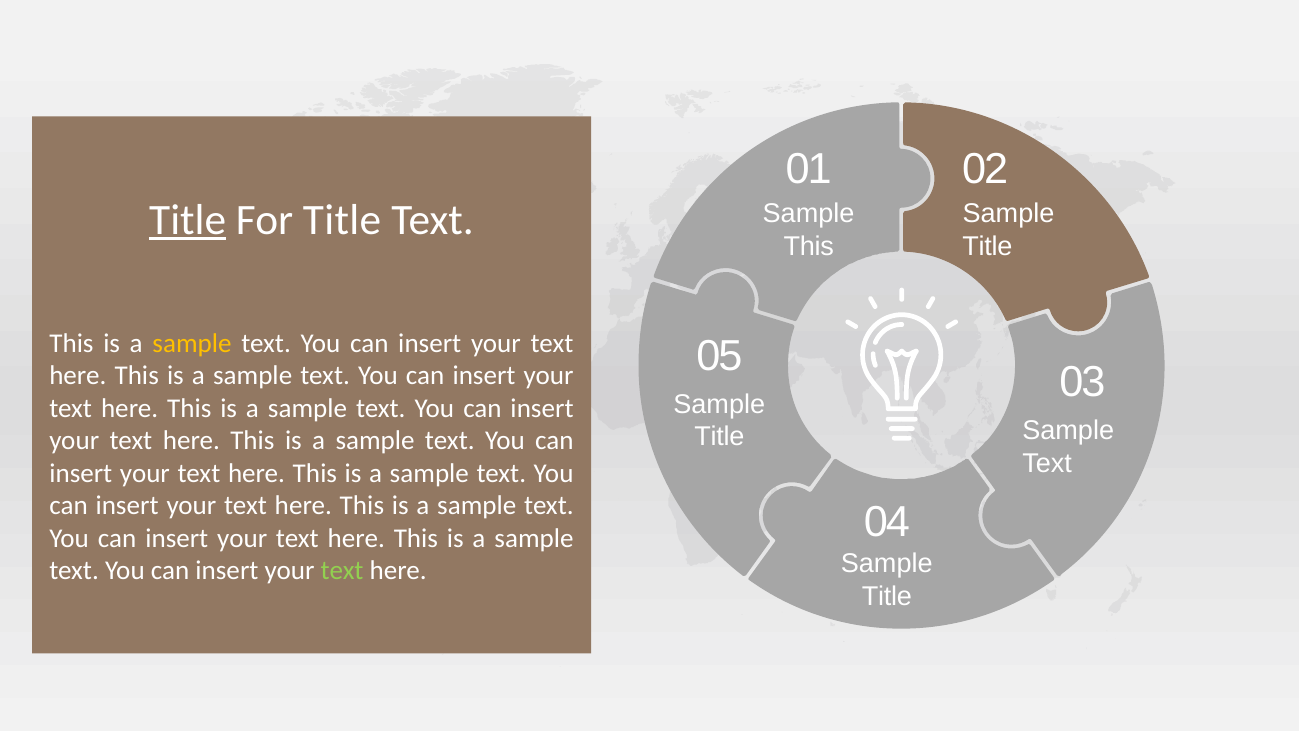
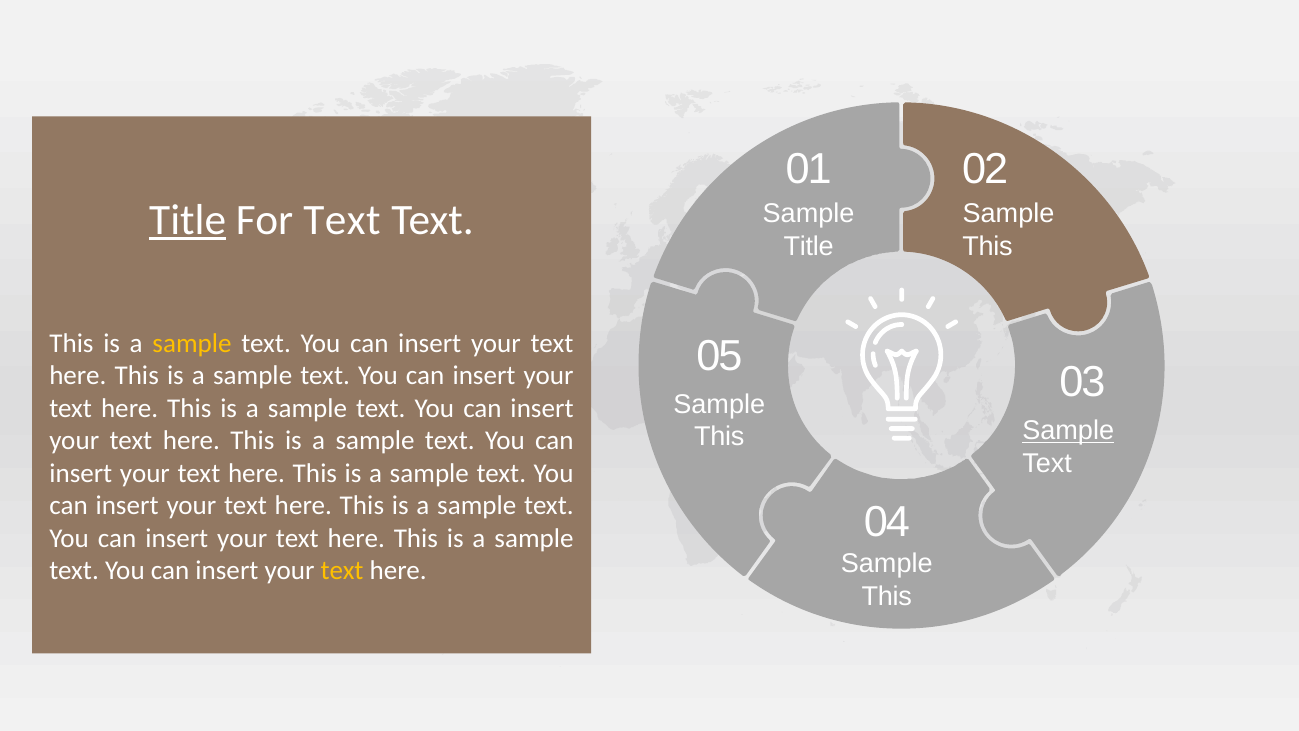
For Title: Title -> Text
This at (809, 246): This -> Title
Title at (988, 246): Title -> This
Sample at (1068, 431) underline: none -> present
Title at (719, 436): Title -> This
text at (342, 571) colour: light green -> yellow
Title at (887, 596): Title -> This
